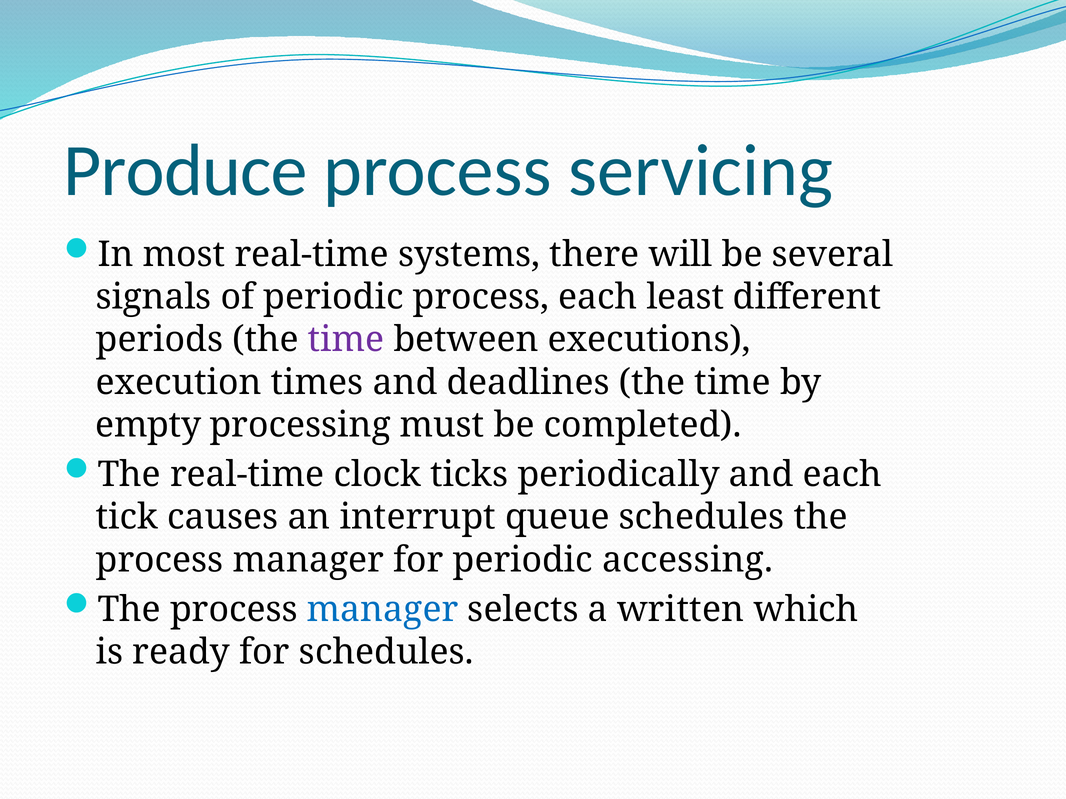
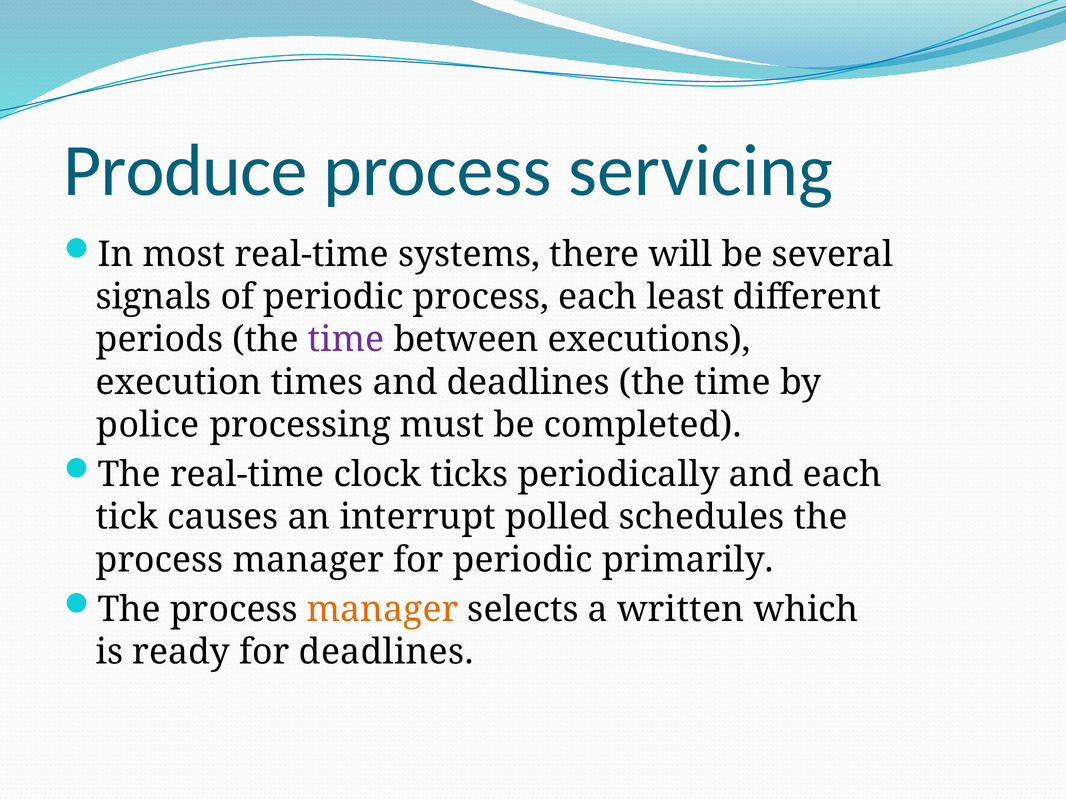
empty: empty -> police
queue: queue -> polled
accessing: accessing -> primarily
manager at (383, 610) colour: blue -> orange
for schedules: schedules -> deadlines
